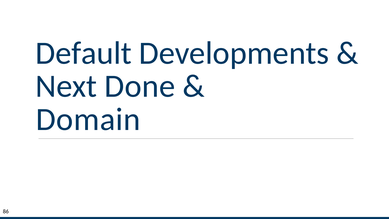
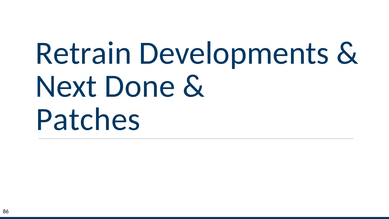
Default: Default -> Retrain
Domain: Domain -> Patches
